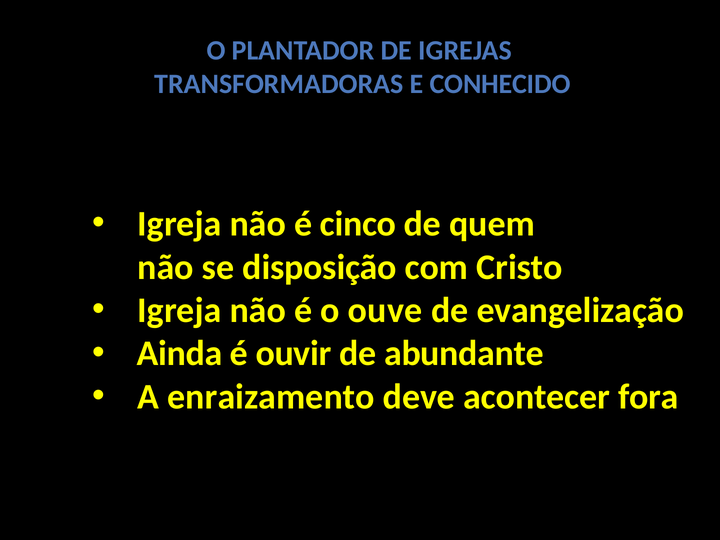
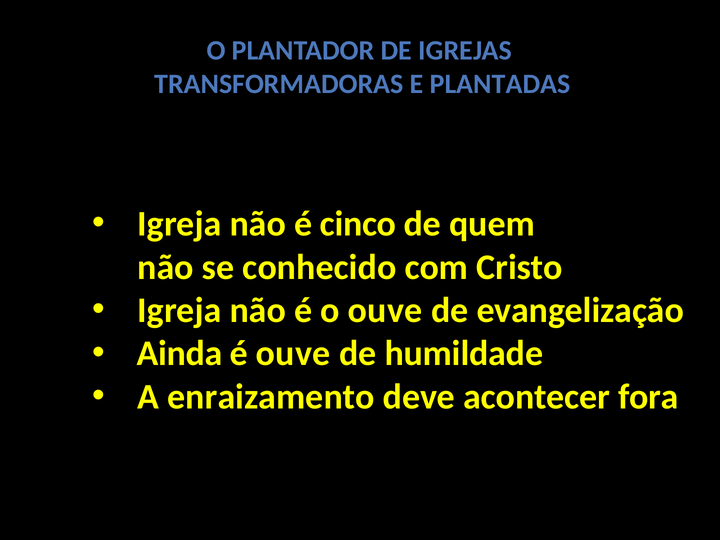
CONHECIDO: CONHECIDO -> PLANTADAS
disposição: disposição -> conhecido
é ouvir: ouvir -> ouve
abundante: abundante -> humildade
